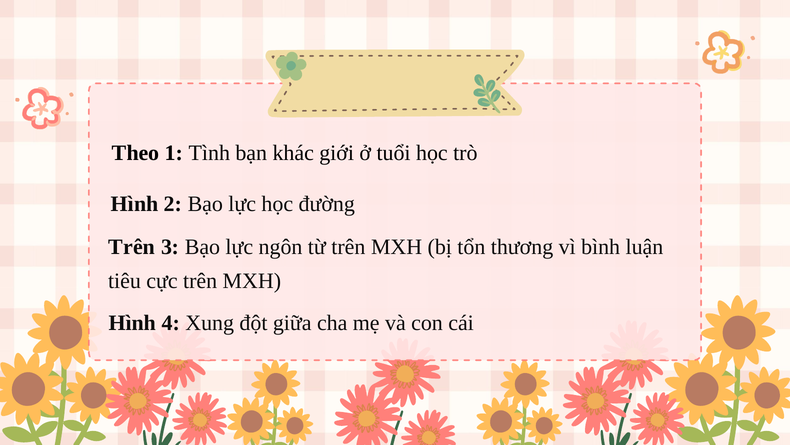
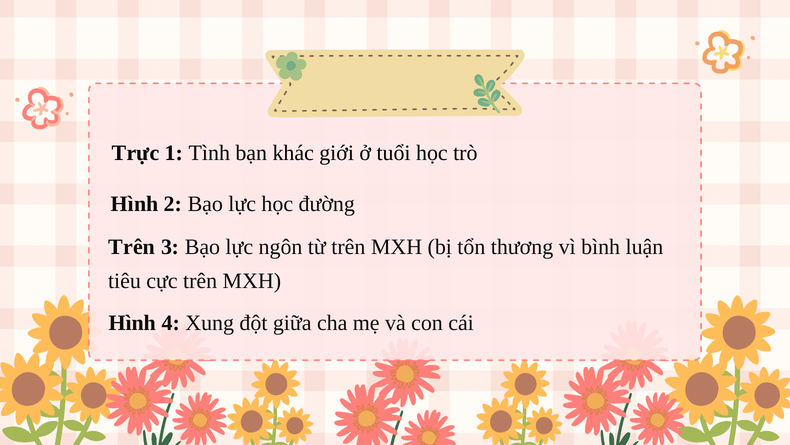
Theo: Theo -> Trực
